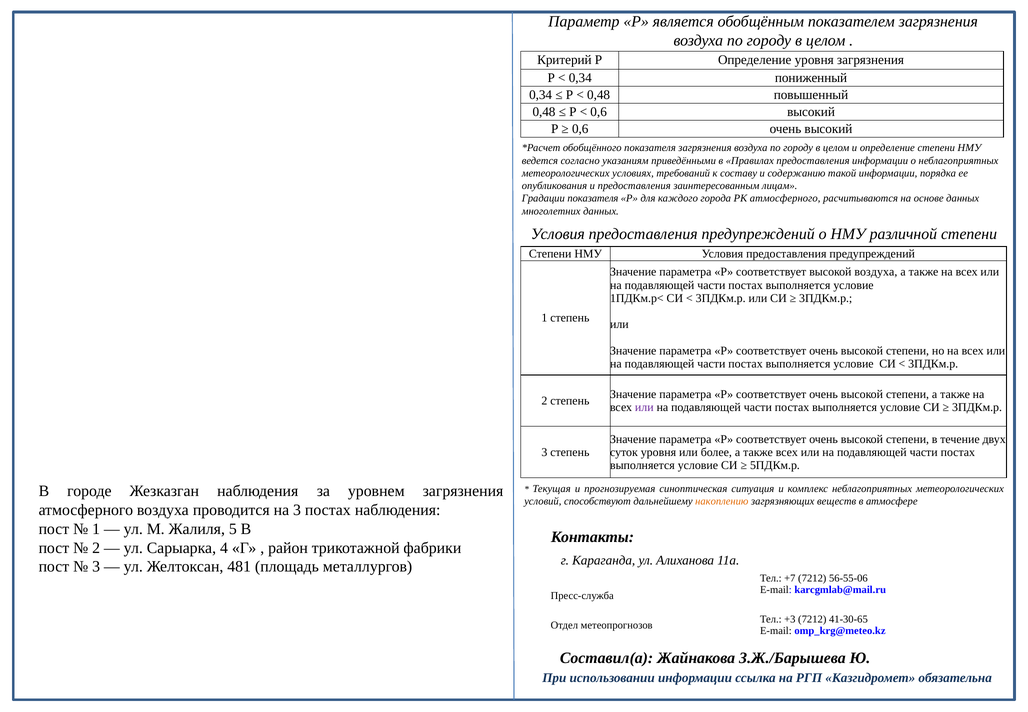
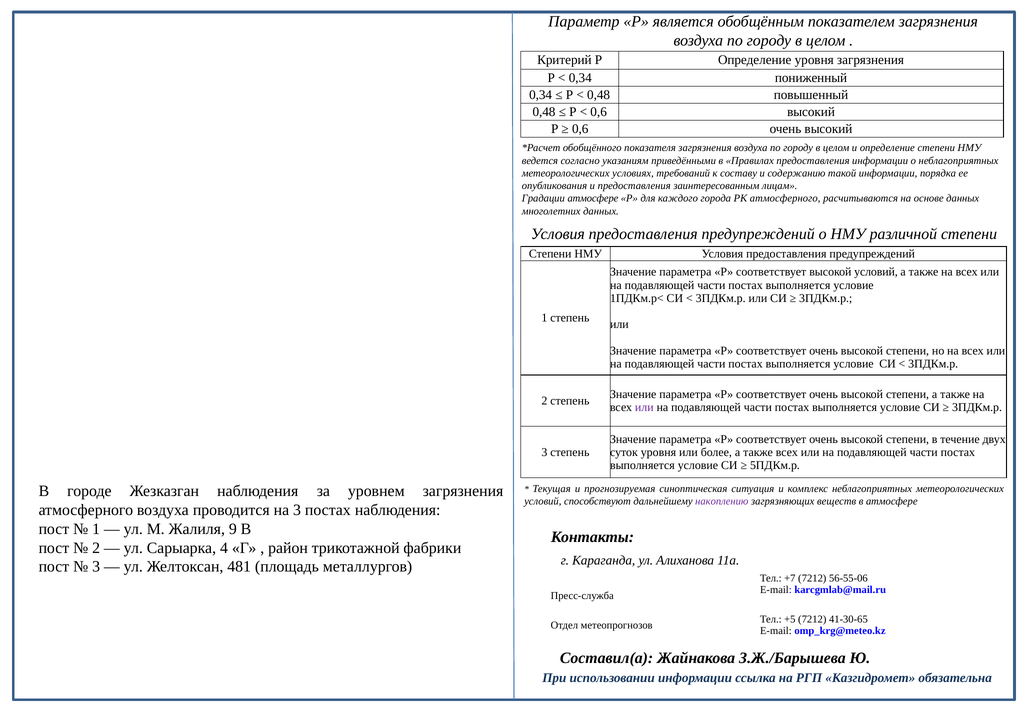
Градации показателя: показателя -> атмосфере
высокой воздуха: воздуха -> условий
накоплению colour: orange -> purple
5: 5 -> 9
+3: +3 -> +5
